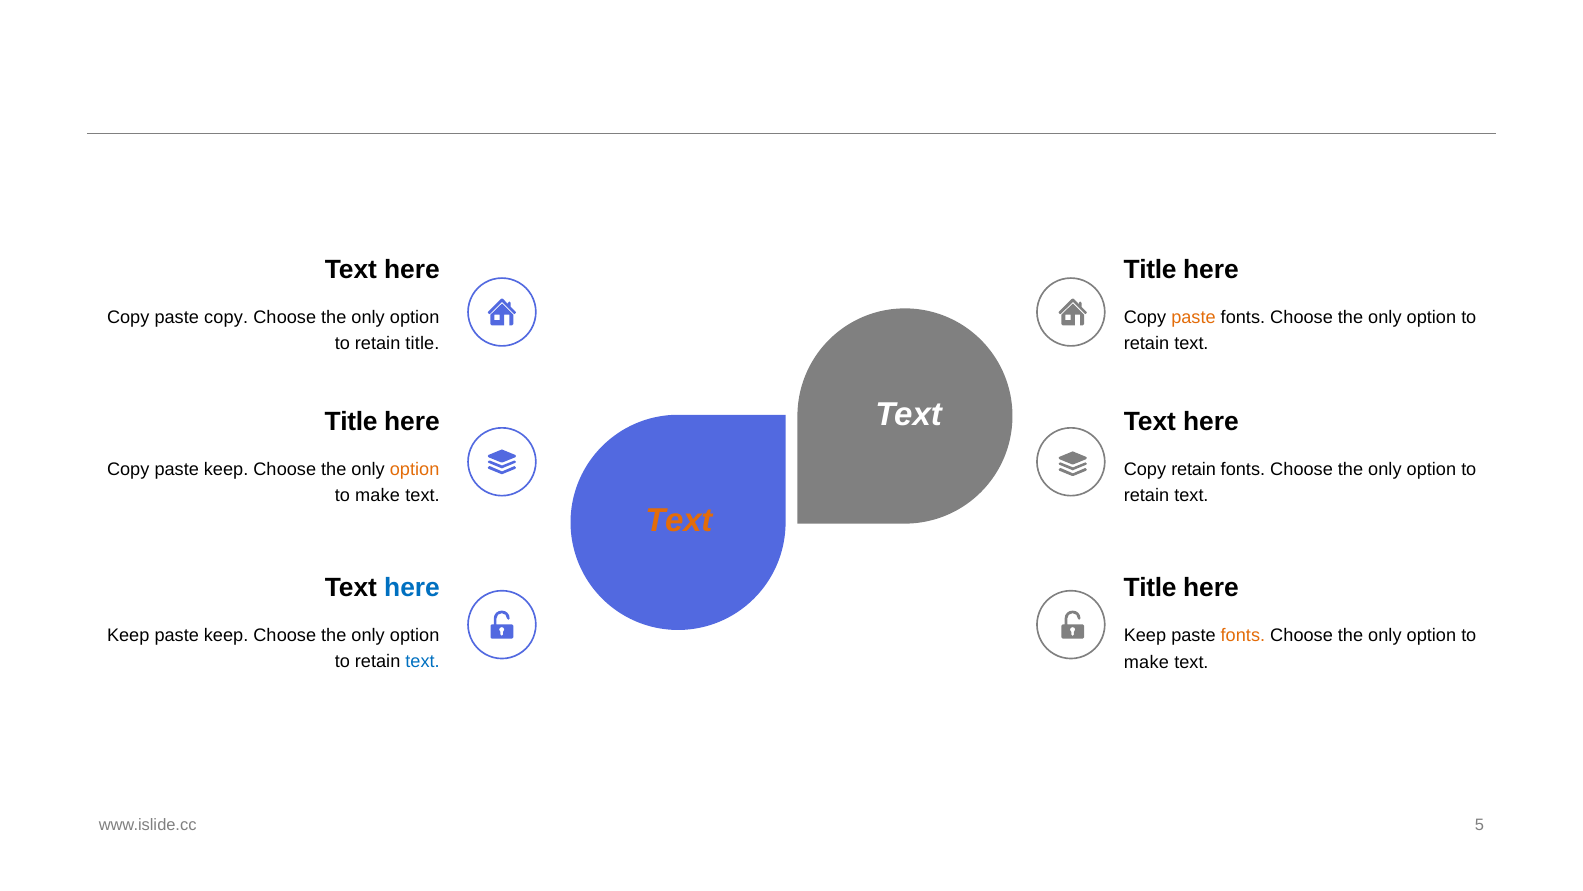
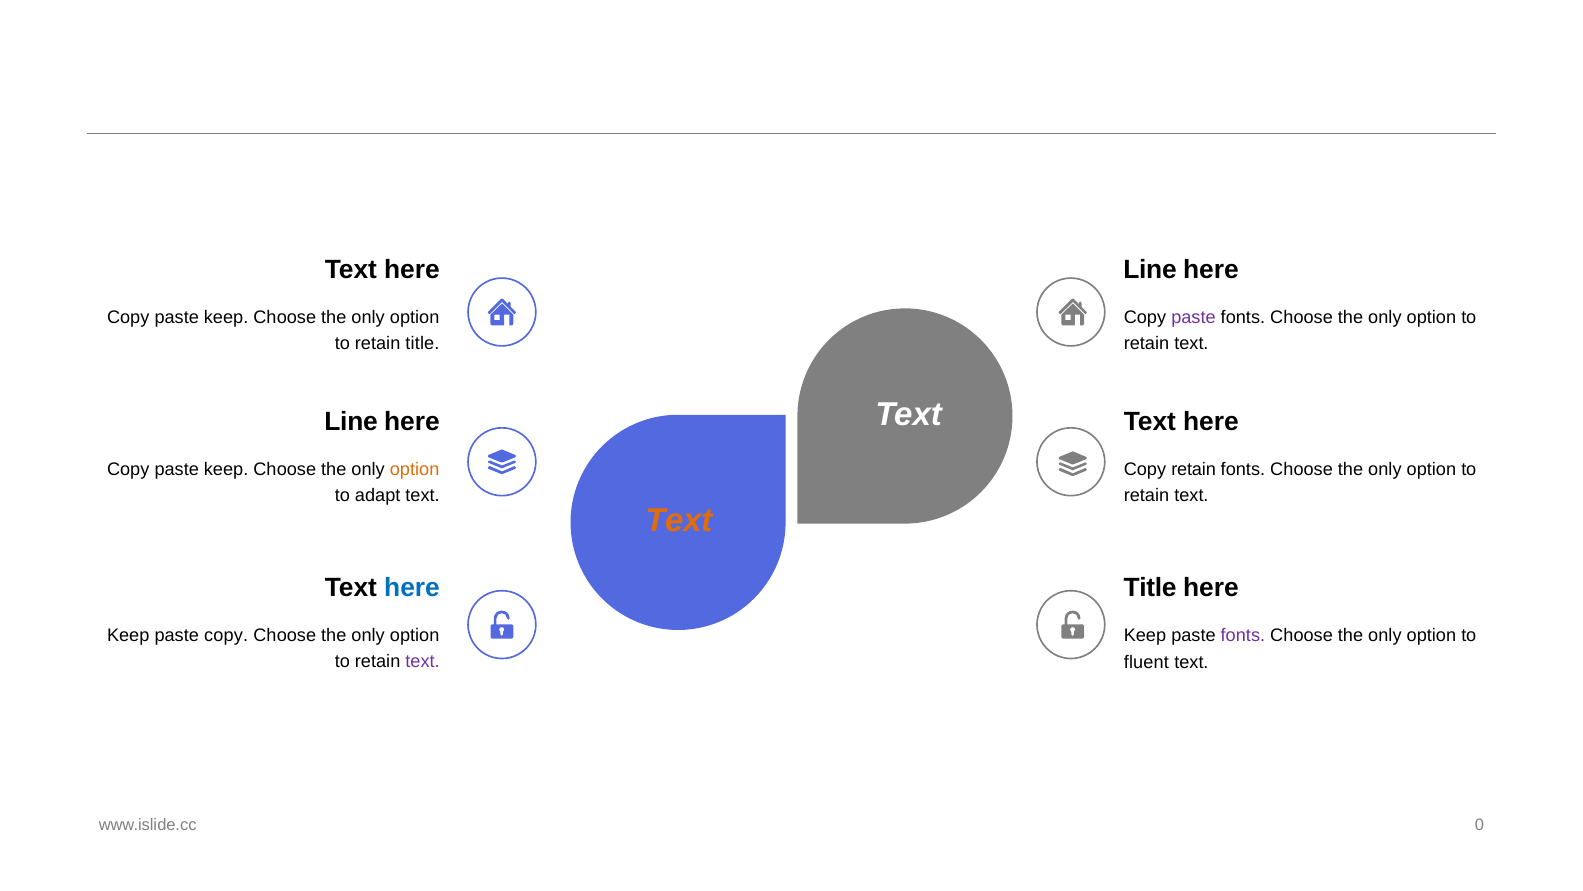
Title at (1150, 270): Title -> Line
copy at (226, 317): copy -> keep
paste at (1194, 317) colour: orange -> purple
Title at (351, 422): Title -> Line
make at (378, 495): make -> adapt
keep at (226, 635): keep -> copy
fonts at (1243, 636) colour: orange -> purple
text at (423, 661) colour: blue -> purple
make at (1146, 662): make -> fluent
5: 5 -> 0
